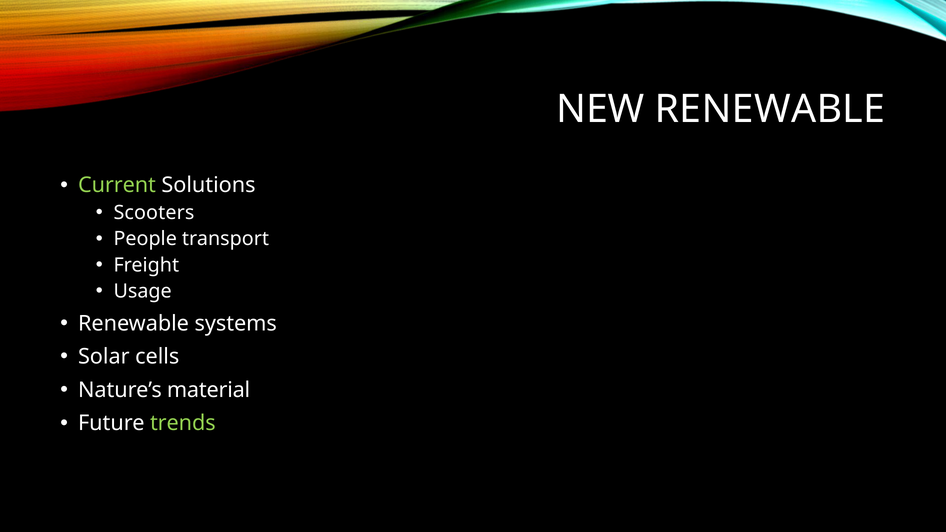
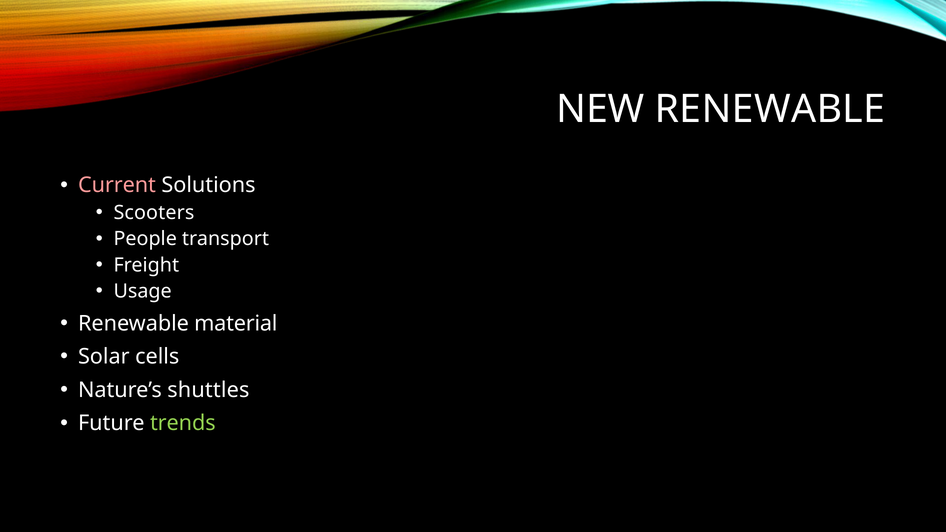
Current colour: light green -> pink
systems: systems -> material
material: material -> shuttles
